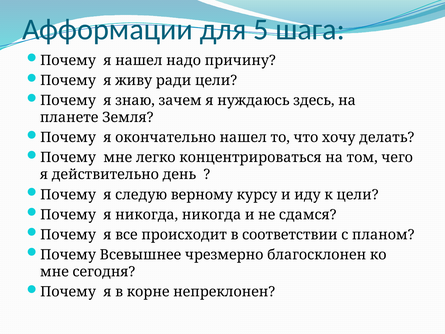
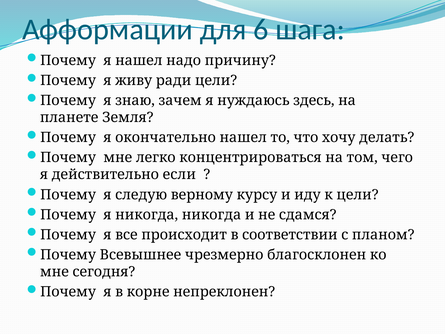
5: 5 -> 6
день: день -> если
